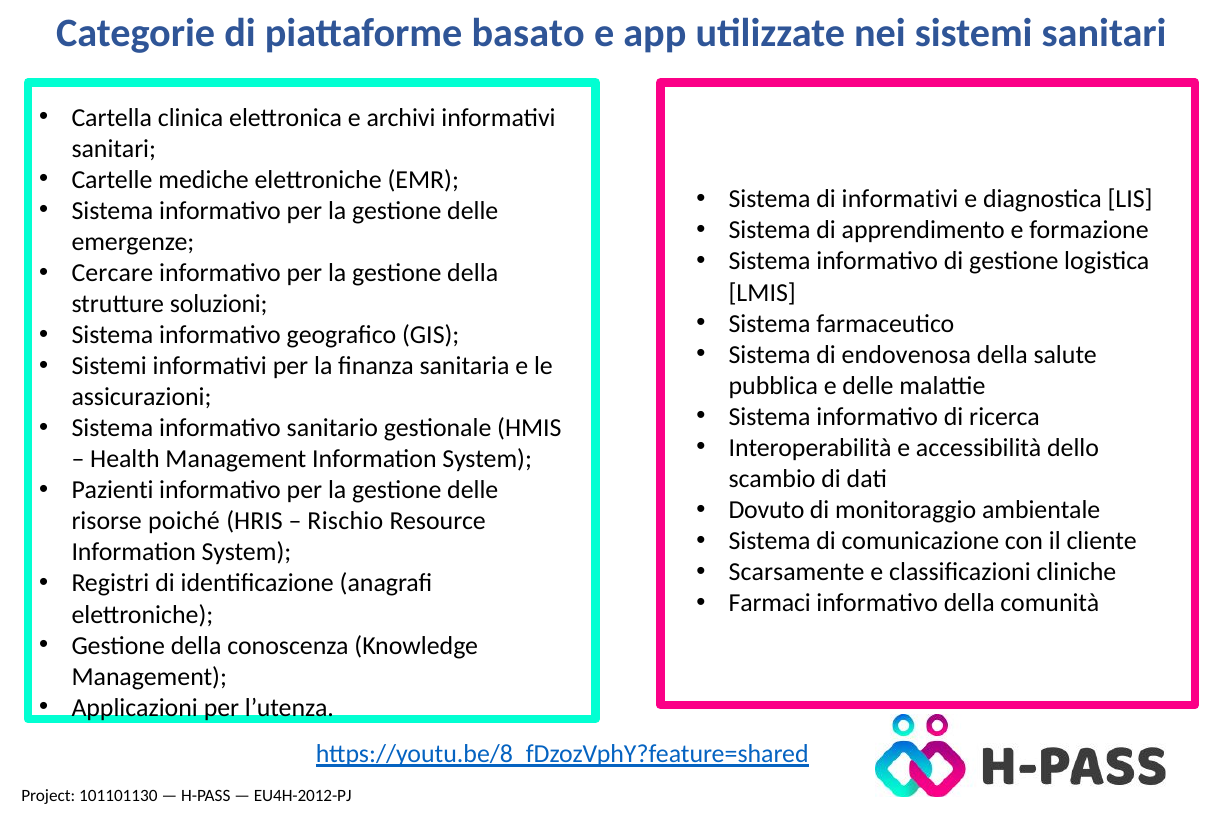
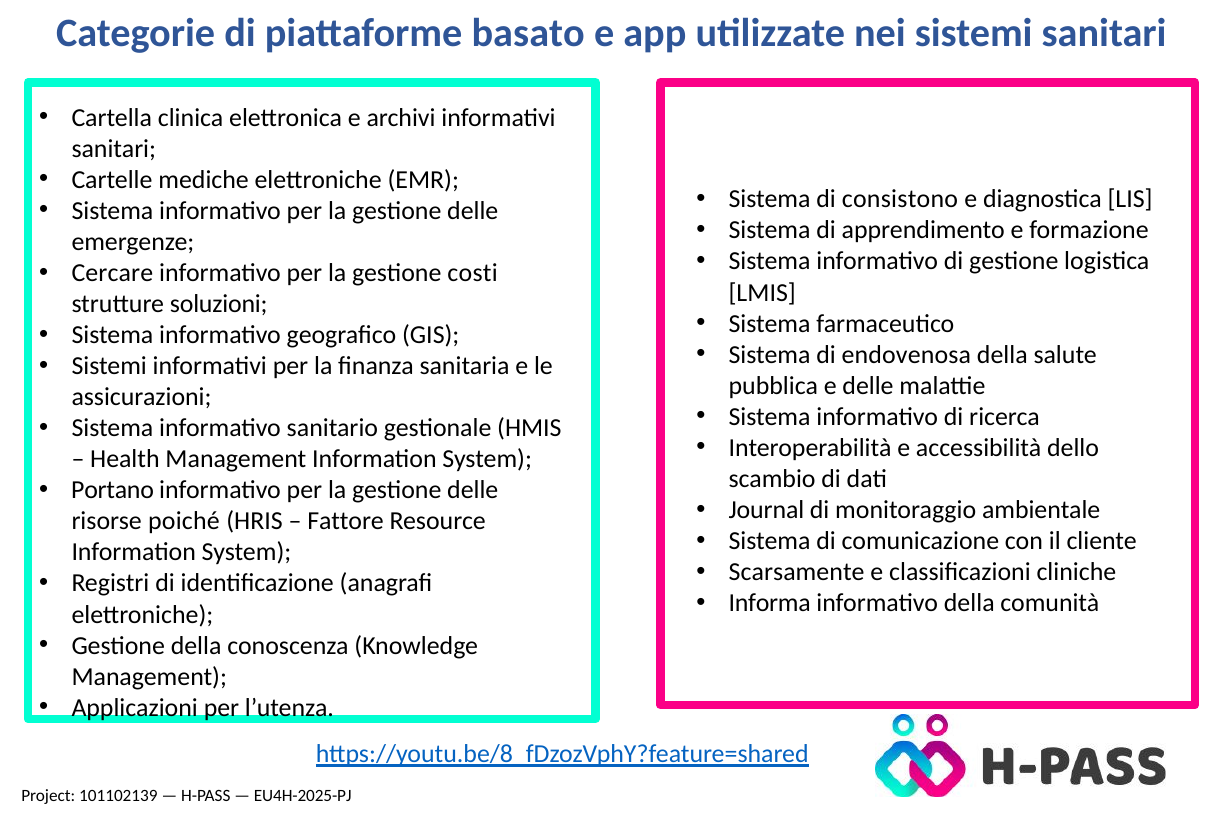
di informativi: informativi -> consistono
la gestione della: della -> costi
Pazienti: Pazienti -> Portano
Dovuto: Dovuto -> Journal
Rischio: Rischio -> Fattore
Farmaci: Farmaci -> Informa
101101130: 101101130 -> 101102139
EU4H-2012-PJ: EU4H-2012-PJ -> EU4H-2025-PJ
